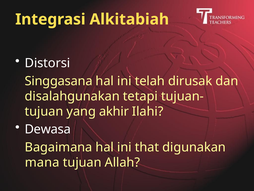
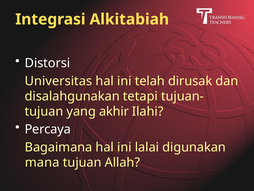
Singgasana: Singgasana -> Universitas
Dewasa: Dewasa -> Percaya
that: that -> lalai
